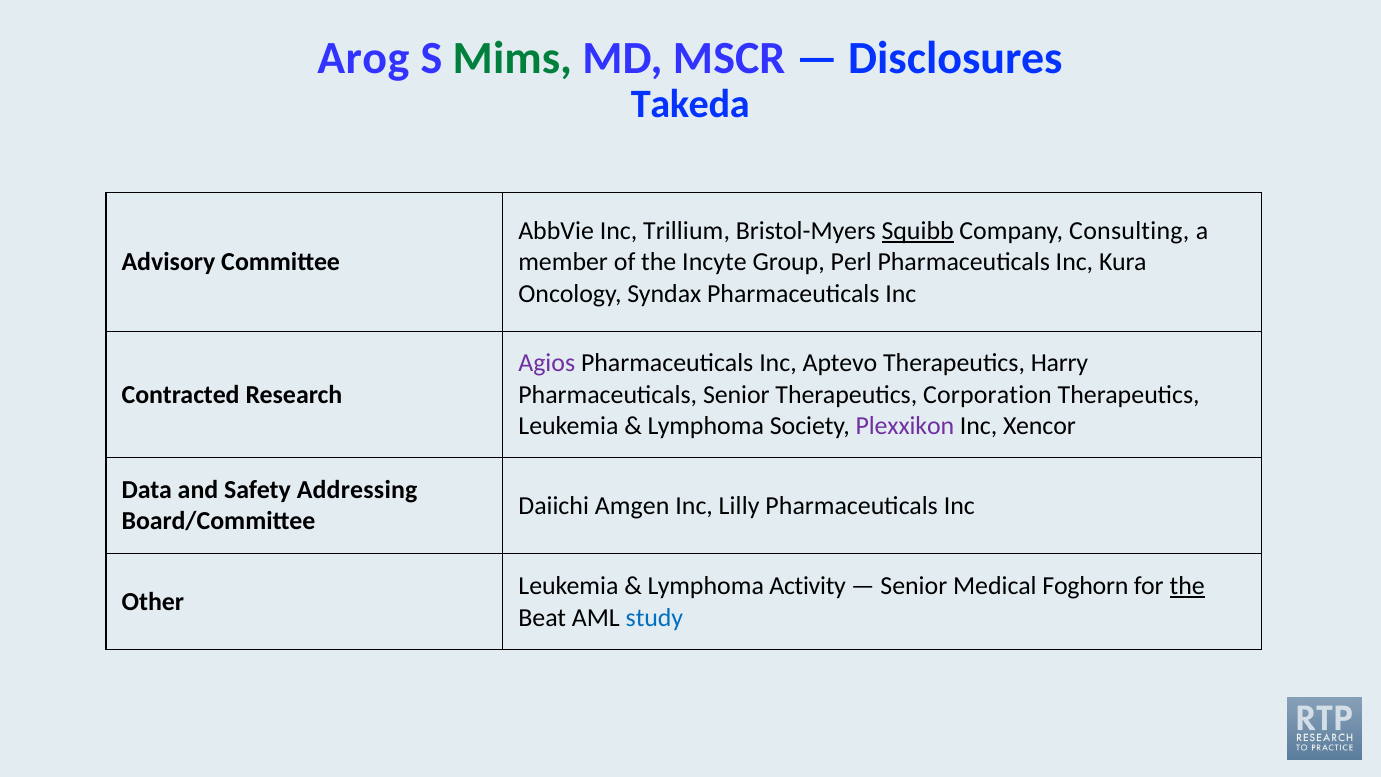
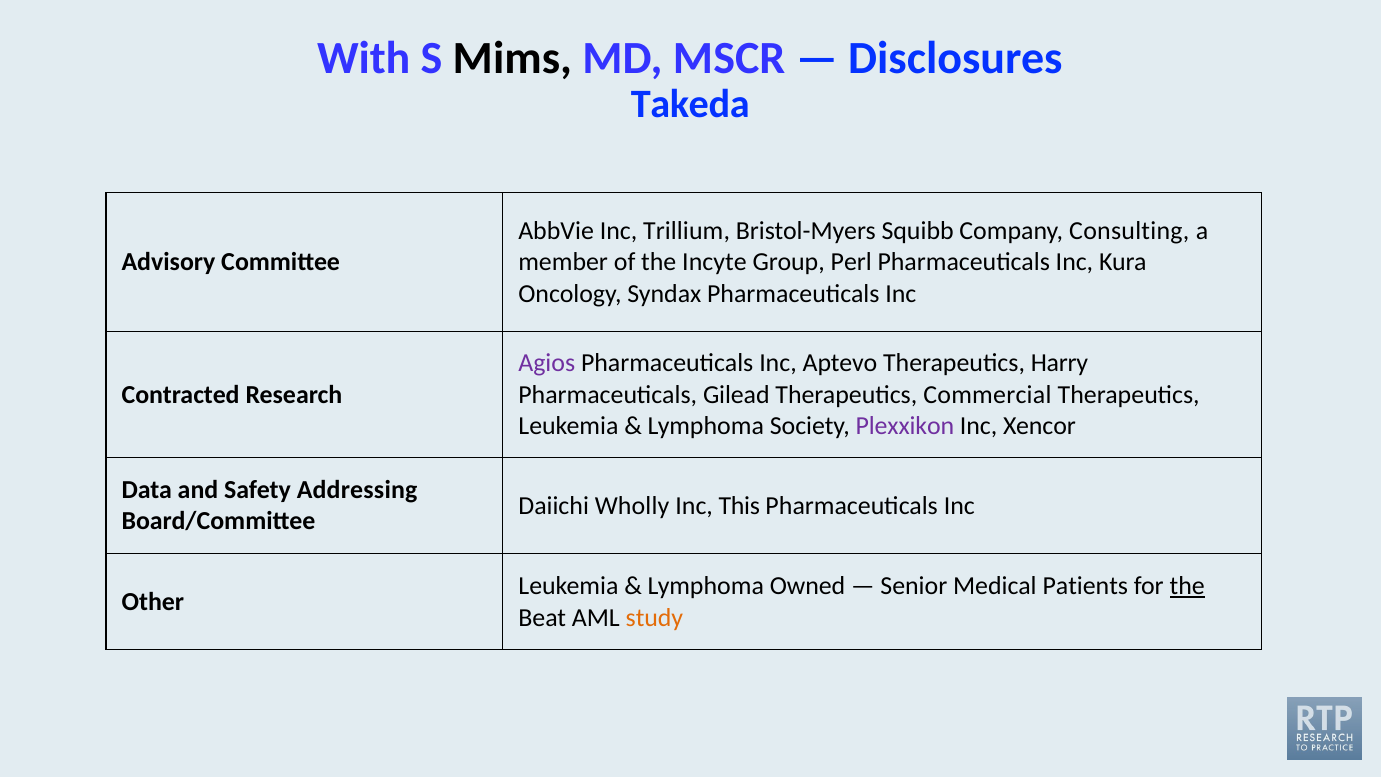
Arog: Arog -> With
Mims colour: green -> black
Squibb underline: present -> none
Pharmaceuticals Senior: Senior -> Gilead
Corporation: Corporation -> Commercial
Amgen: Amgen -> Wholly
Lilly: Lilly -> This
Activity: Activity -> Owned
Foghorn: Foghorn -> Patients
study colour: blue -> orange
